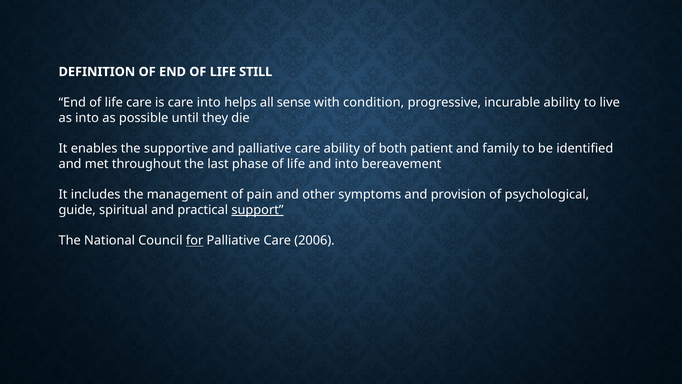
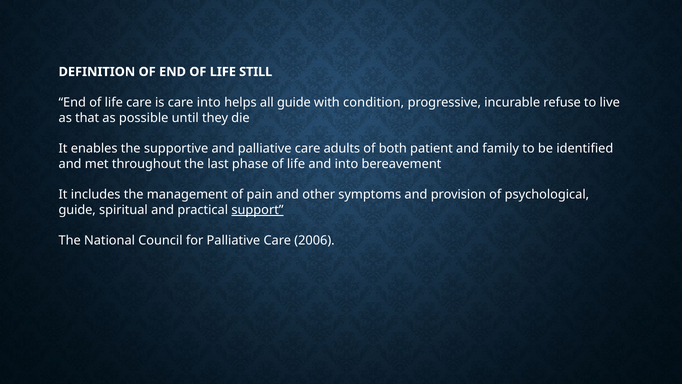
all sense: sense -> guide
incurable ability: ability -> refuse
as into: into -> that
care ability: ability -> adults
for underline: present -> none
